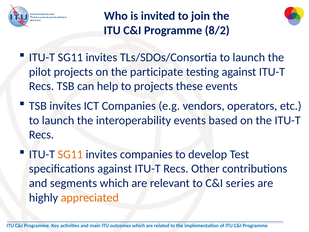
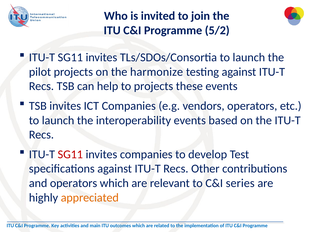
8/2: 8/2 -> 5/2
participate: participate -> harmonize
SG11 at (70, 154) colour: orange -> red
and segments: segments -> operators
